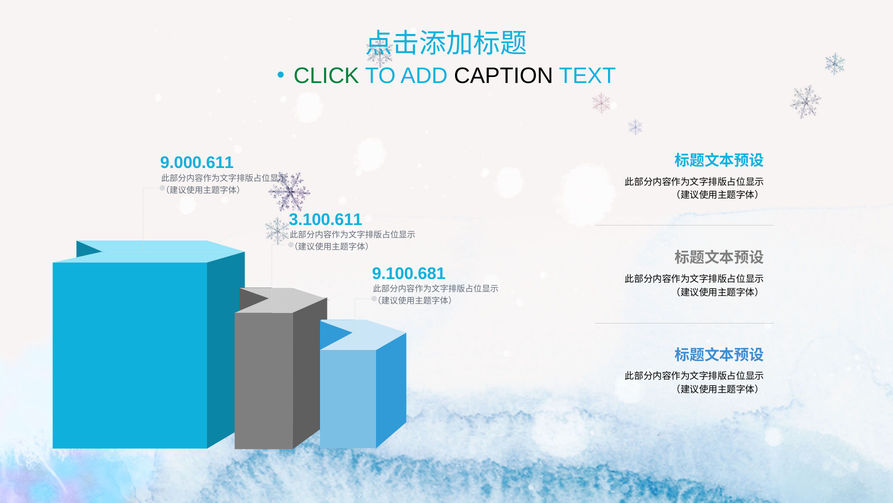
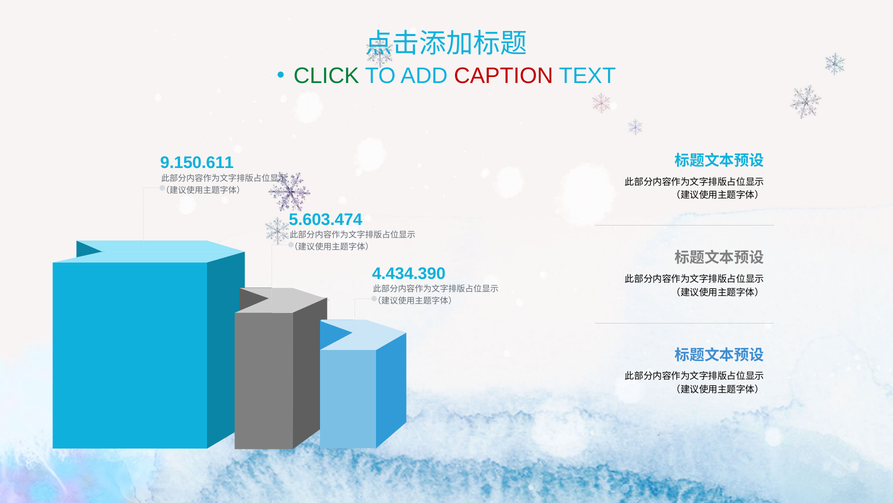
CAPTION colour: black -> red
9.000.611: 9.000.611 -> 9.150.611
3.100.611: 3.100.611 -> 5.603.474
9.100.681: 9.100.681 -> 4.434.390
